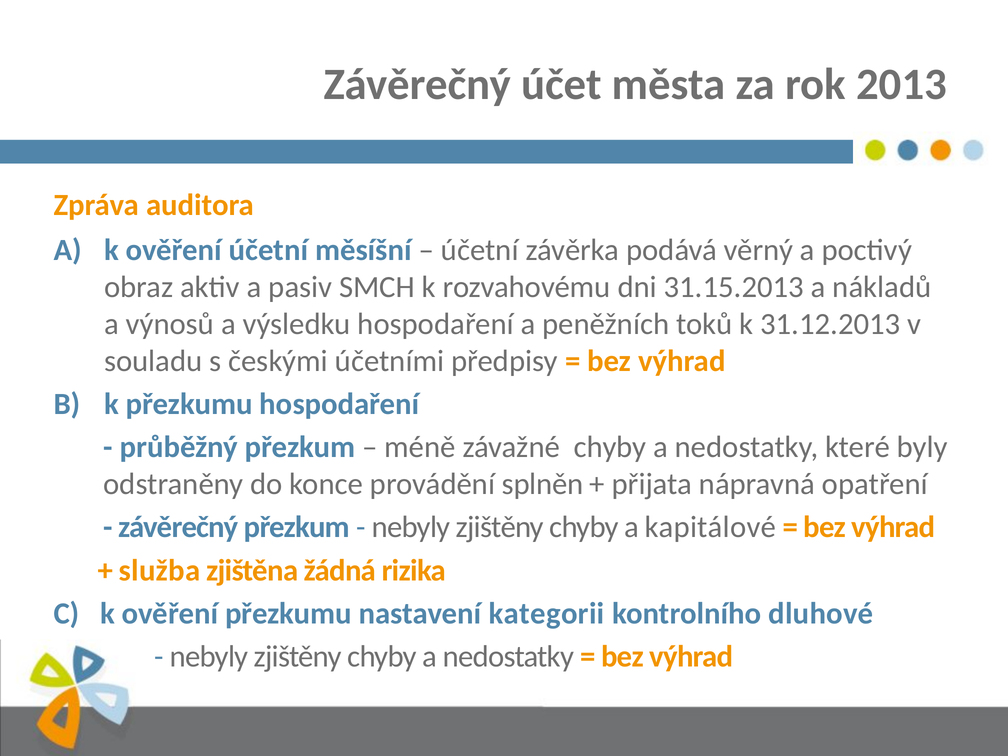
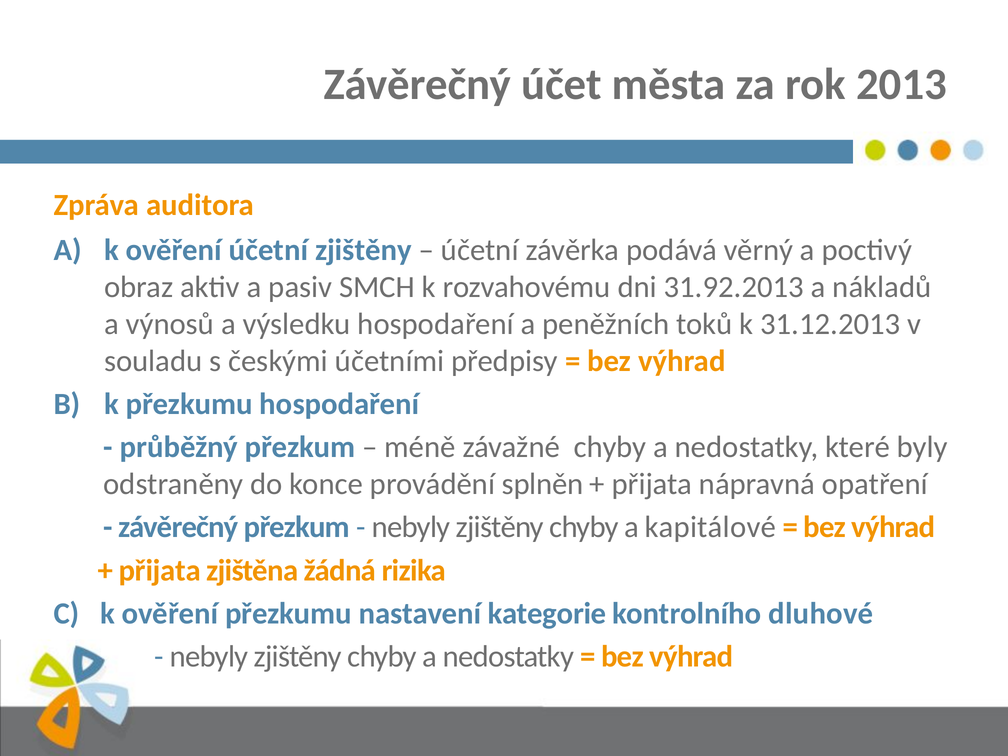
účetní měsíšní: měsíšní -> zjištěny
31.15.2013: 31.15.2013 -> 31.92.2013
služba at (160, 570): služba -> přijata
kategorii: kategorii -> kategorie
